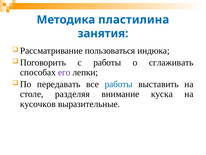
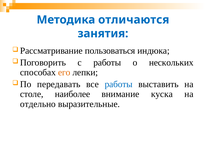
пластилина: пластилина -> отличаются
сглаживать: сглаживать -> нескольких
его colour: purple -> orange
разделяя: разделяя -> наиболее
кусочков: кусочков -> отдельно
